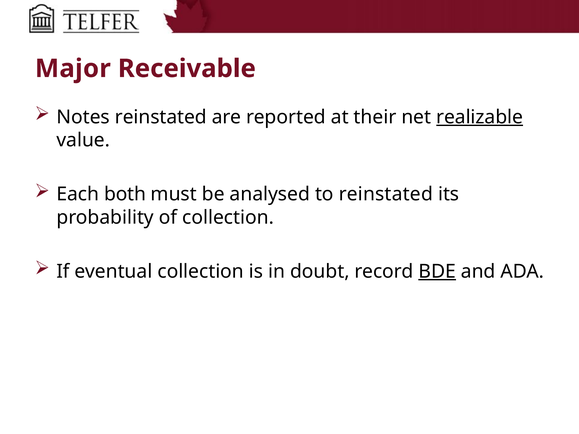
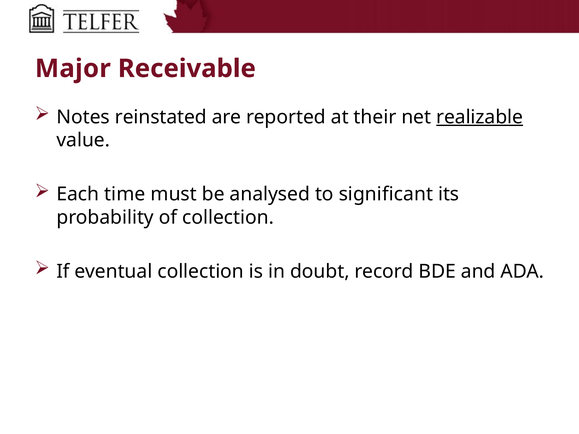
both: both -> time
to reinstated: reinstated -> significant
BDE underline: present -> none
